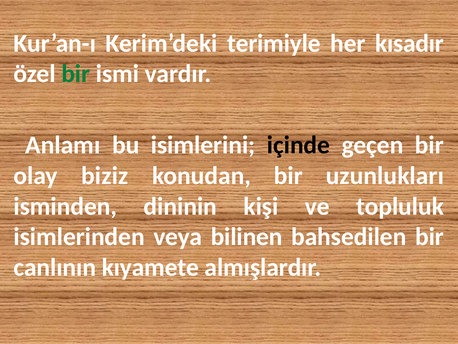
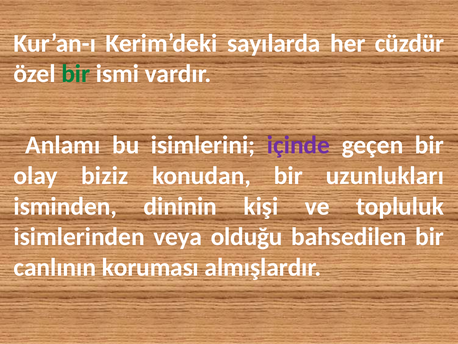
terimiyle: terimiyle -> sayılarda
kısadır: kısadır -> cüzdür
içinde colour: black -> purple
bilinen: bilinen -> olduğu
kıyamete: kıyamete -> koruması
